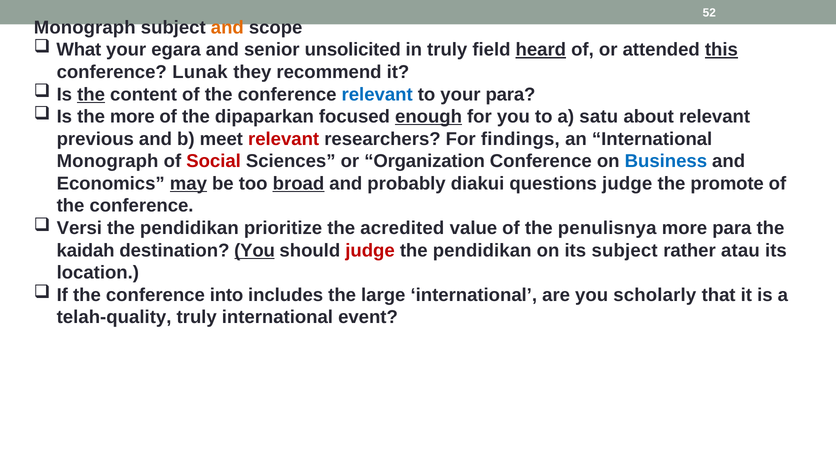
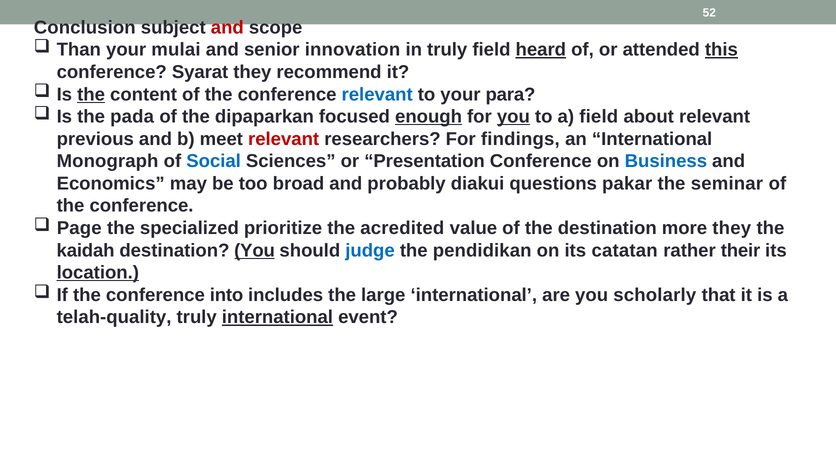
Monograph at (85, 28): Monograph -> Conclusion
and at (227, 28) colour: orange -> red
What: What -> Than
egara: egara -> mulai
unsolicited: unsolicited -> innovation
Lunak: Lunak -> Syarat
the more: more -> pada
you at (513, 117) underline: none -> present
a satu: satu -> field
Social colour: red -> blue
Organization: Organization -> Presentation
may underline: present -> none
broad underline: present -> none
questions judge: judge -> pakar
promote: promote -> seminar
Versi: Versi -> Page
pendidikan at (189, 228): pendidikan -> specialized
the penulisnya: penulisnya -> destination
more para: para -> they
judge at (370, 250) colour: red -> blue
its subject: subject -> catatan
atau: atau -> their
location underline: none -> present
international at (277, 317) underline: none -> present
